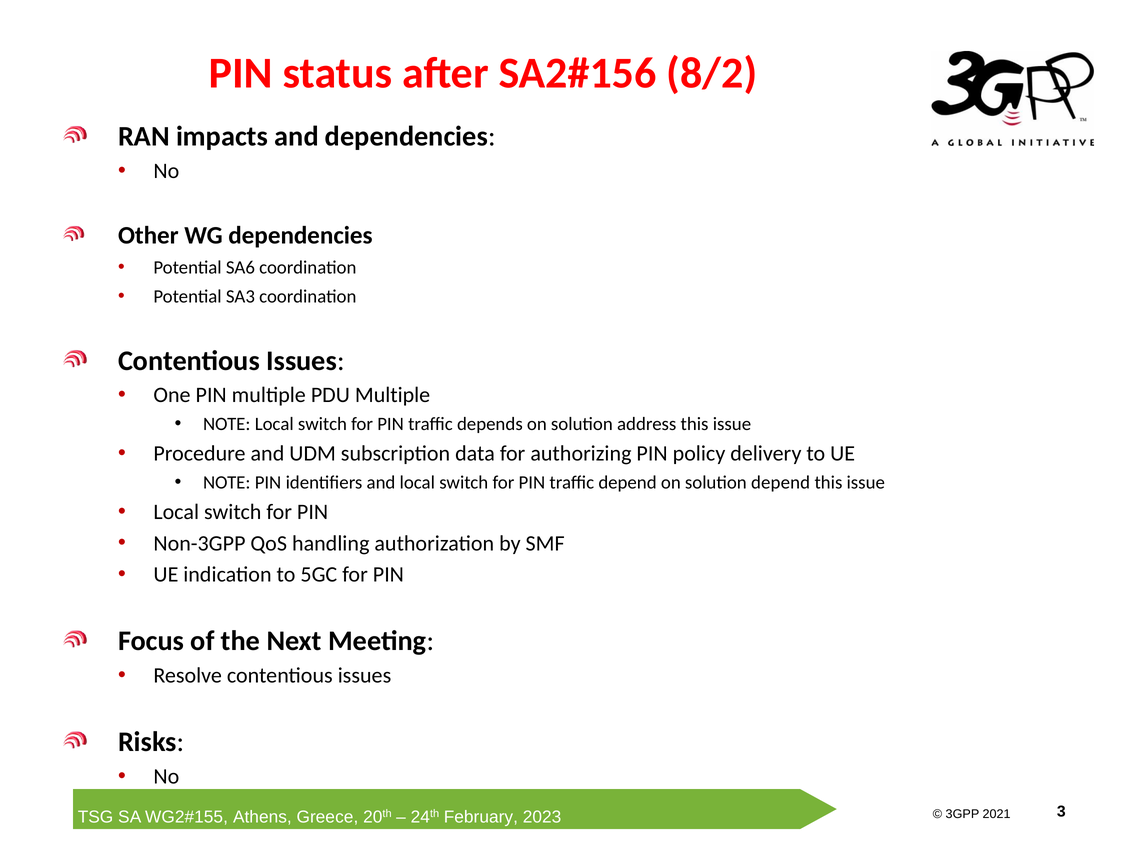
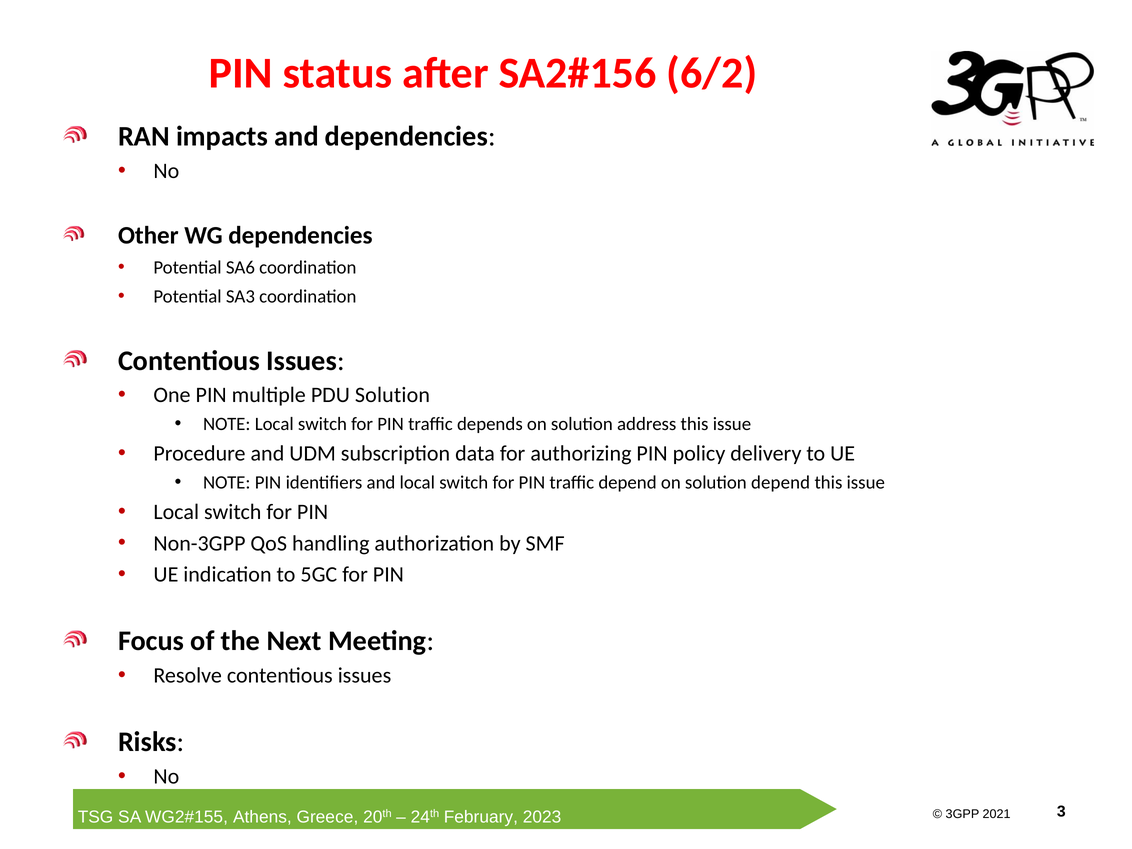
8/2: 8/2 -> 6/2
PDU Multiple: Multiple -> Solution
